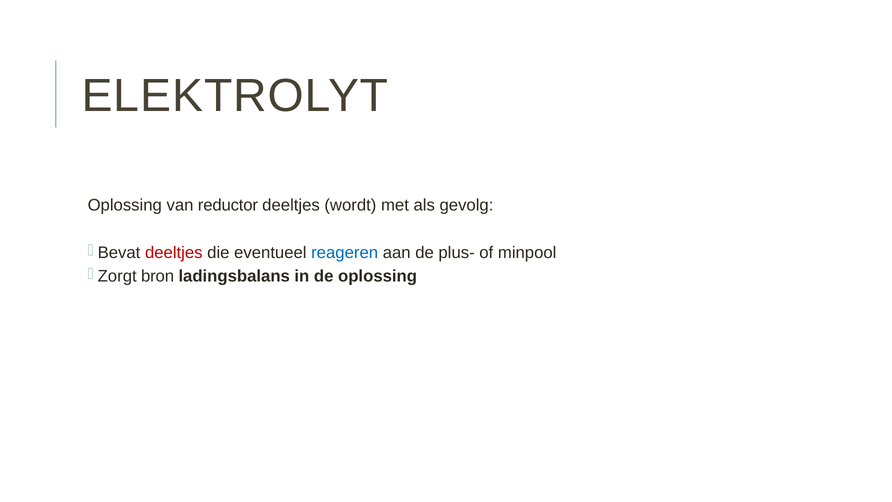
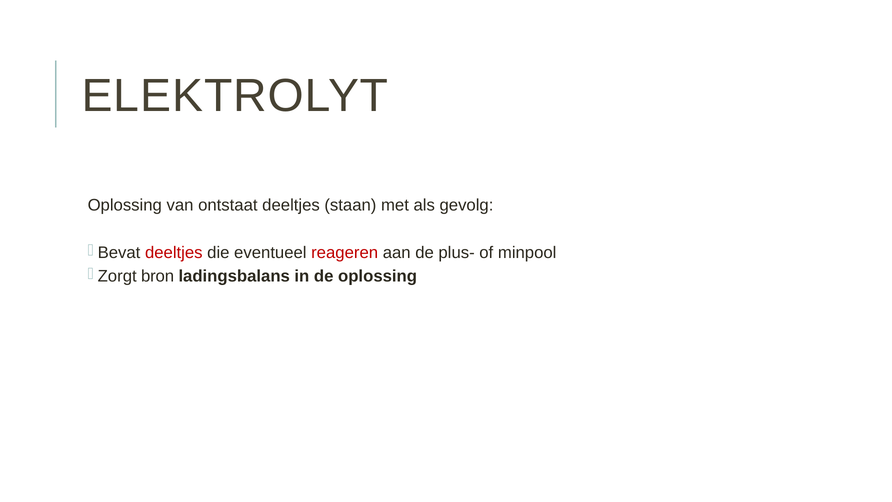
reductor: reductor -> ontstaat
wordt: wordt -> staan
reageren colour: blue -> red
